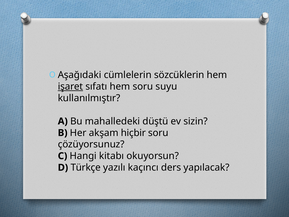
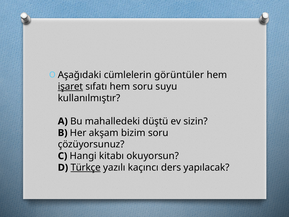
sözcüklerin: sözcüklerin -> görüntüler
hiçbir: hiçbir -> bizim
Türkçe underline: none -> present
